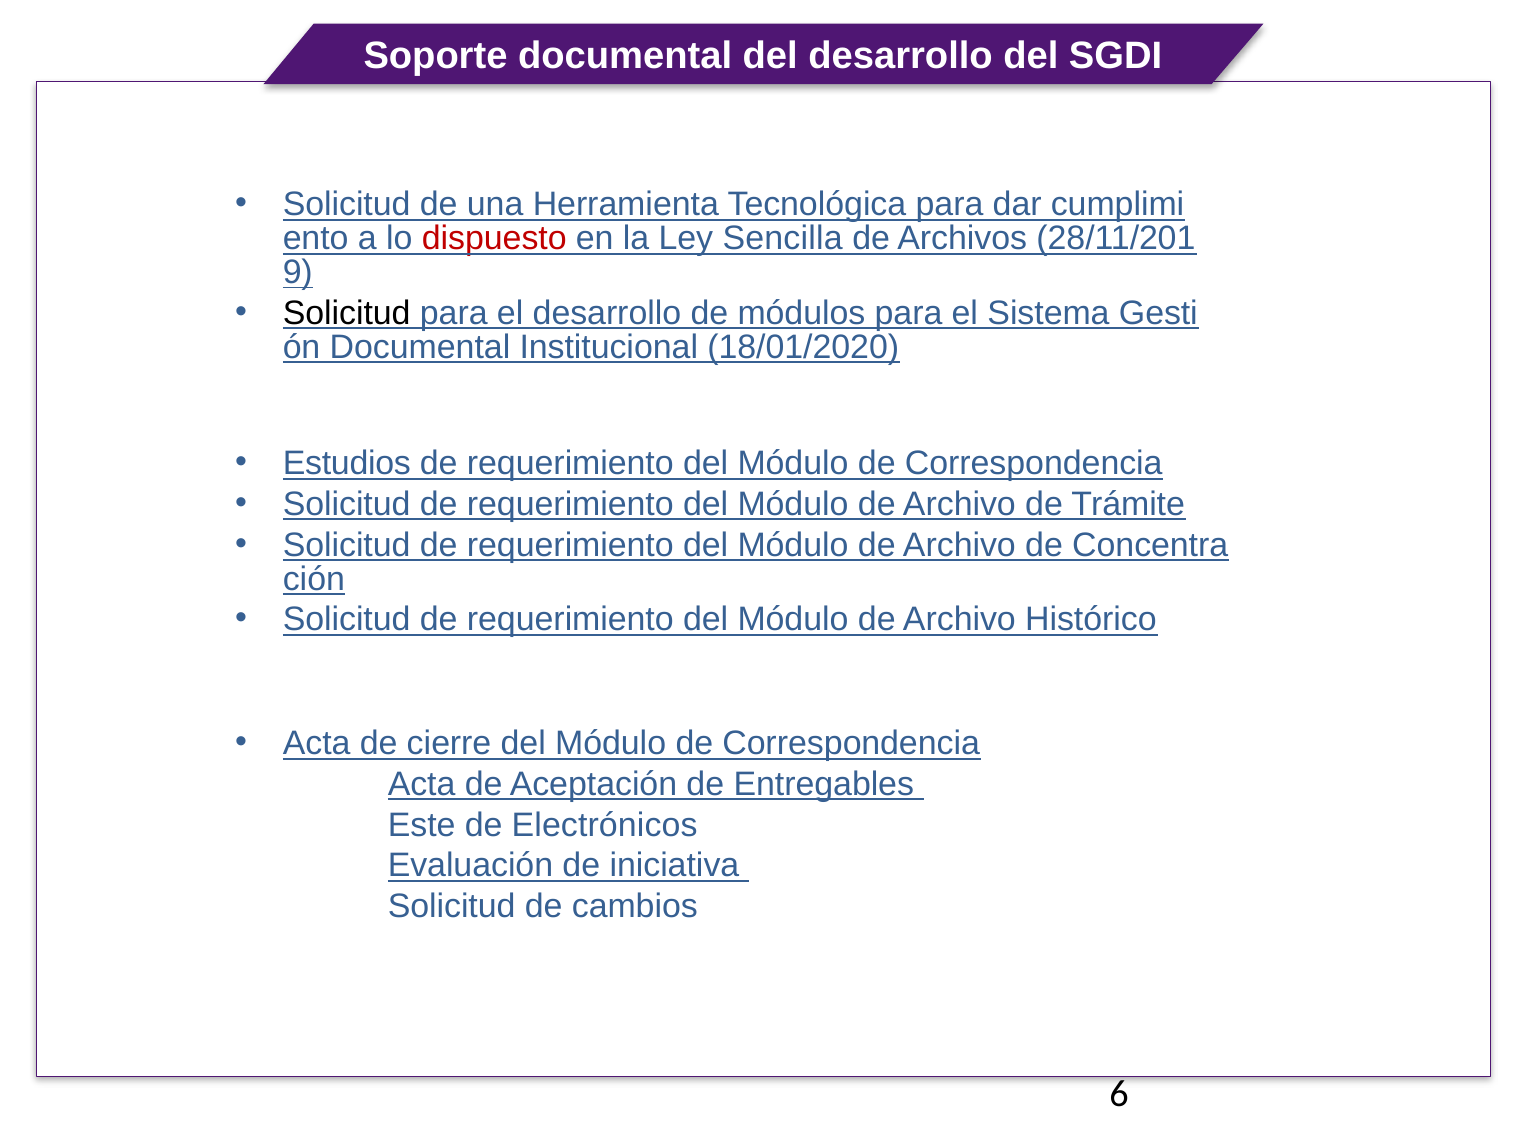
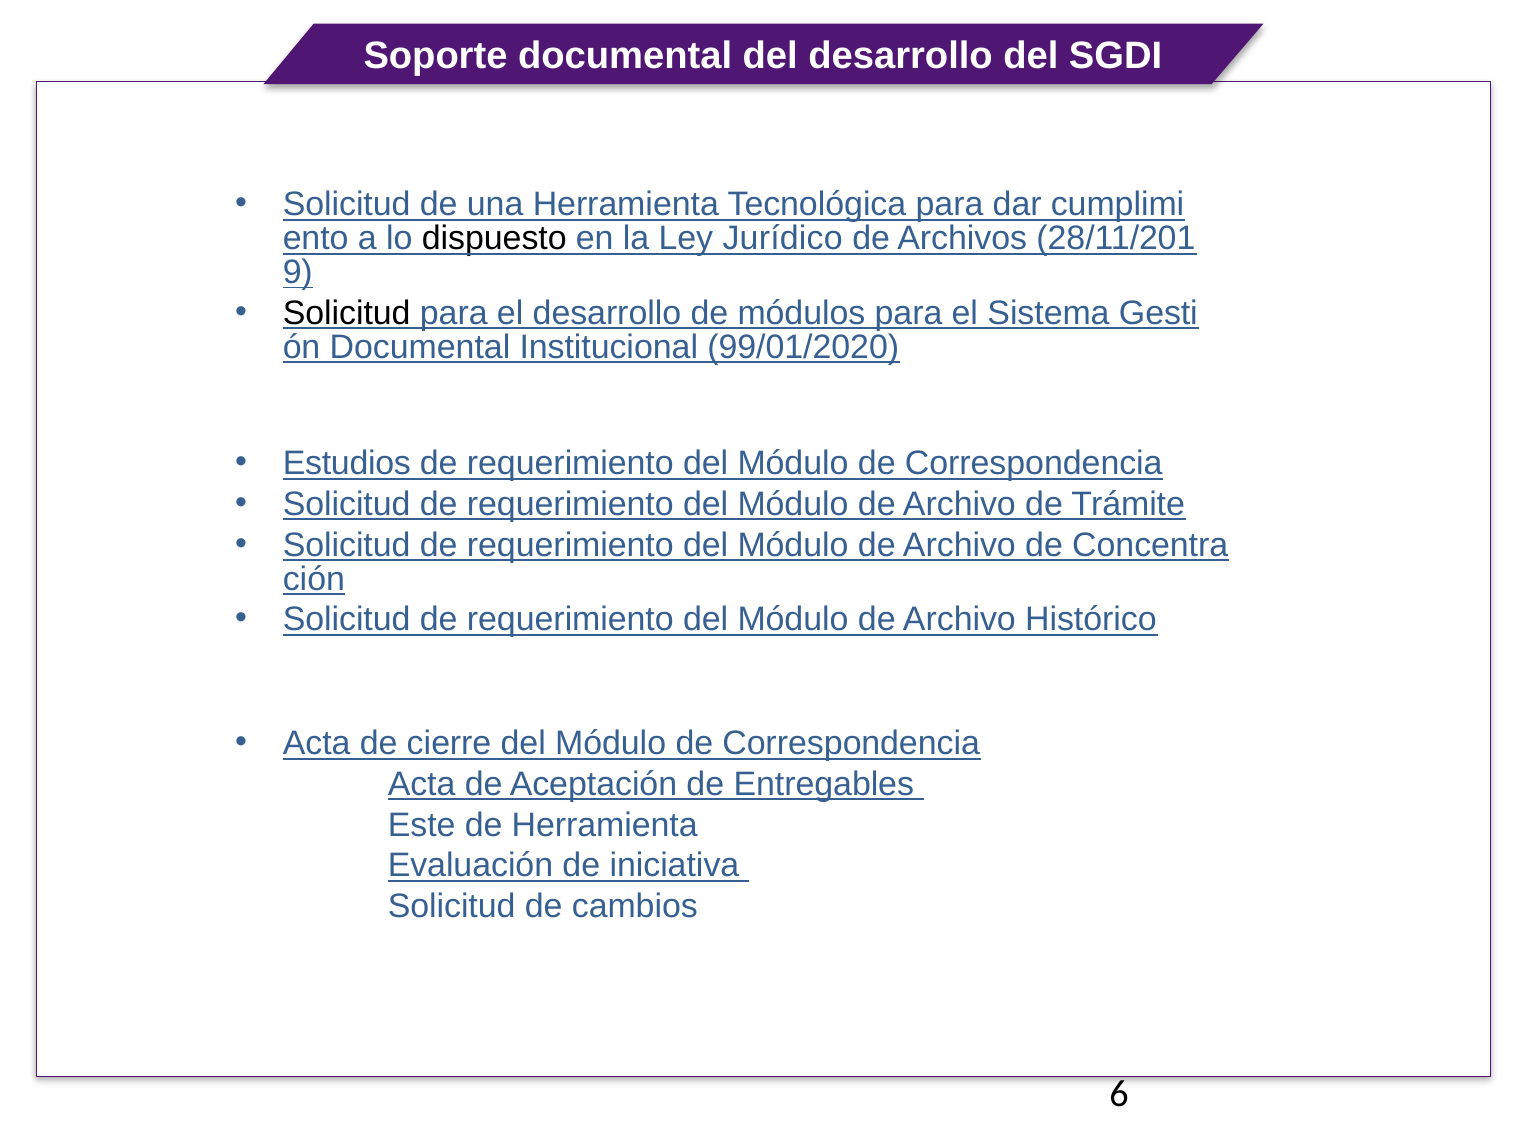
dispuesto colour: red -> black
Sencilla: Sencilla -> Jurídico
18/01/2020: 18/01/2020 -> 99/01/2020
de Electrónicos: Electrónicos -> Herramienta
